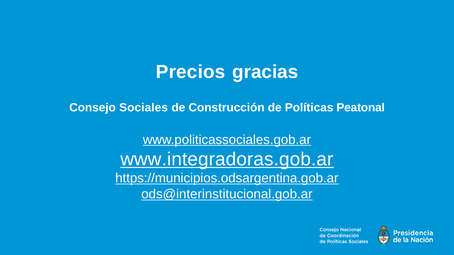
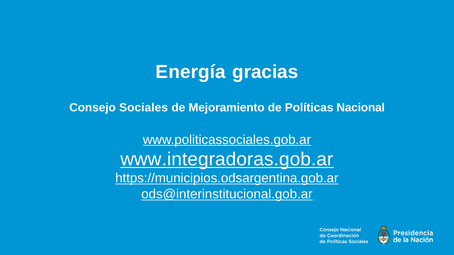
Precios: Precios -> Energía
Construcción: Construcción -> Mejoramiento
Peatonal: Peatonal -> Nacional
